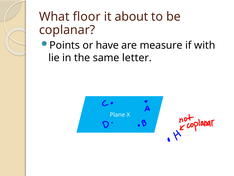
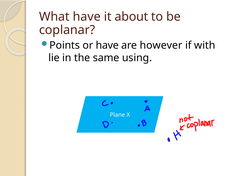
What floor: floor -> have
measure: measure -> however
letter: letter -> using
